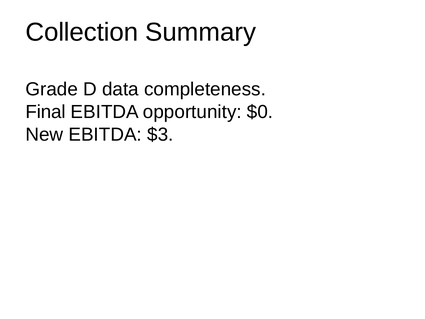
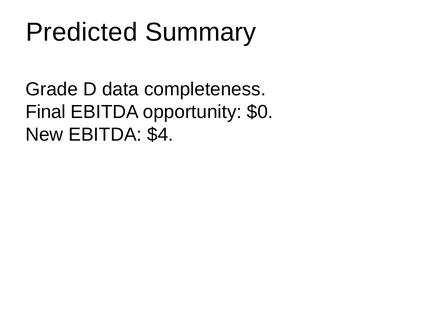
Collection: Collection -> Predicted
$3: $3 -> $4
